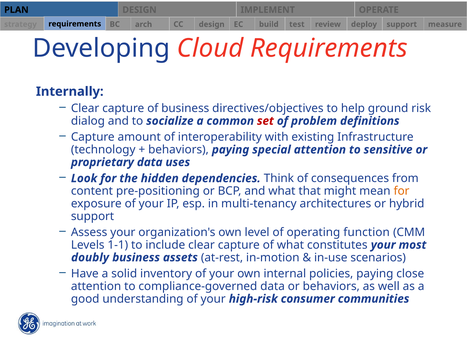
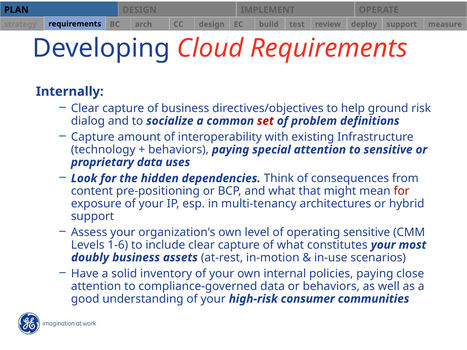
for at (402, 191) colour: orange -> red
operating function: function -> sensitive
1-1: 1-1 -> 1-6
